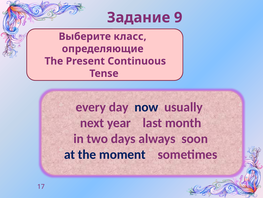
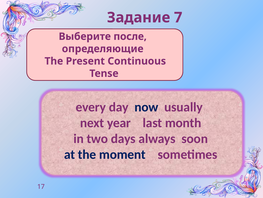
9: 9 -> 7
класс: класс -> после
